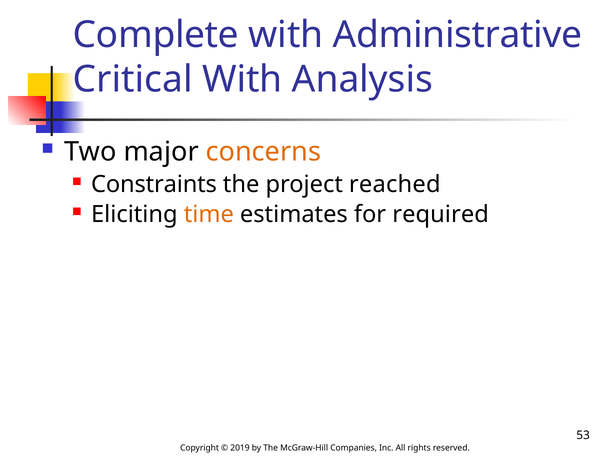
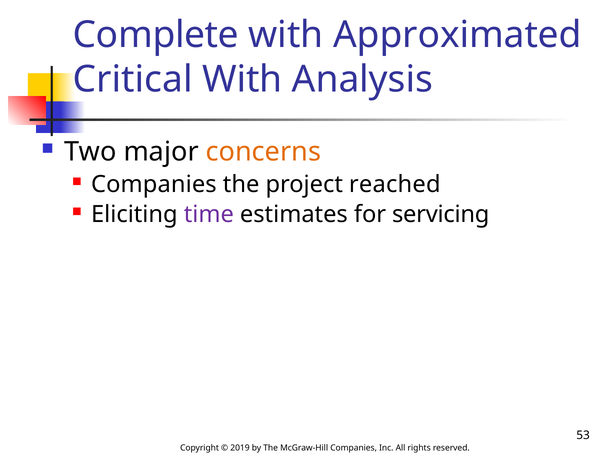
Administrative: Administrative -> Approximated
Constraints at (154, 184): Constraints -> Companies
time colour: orange -> purple
required: required -> servicing
